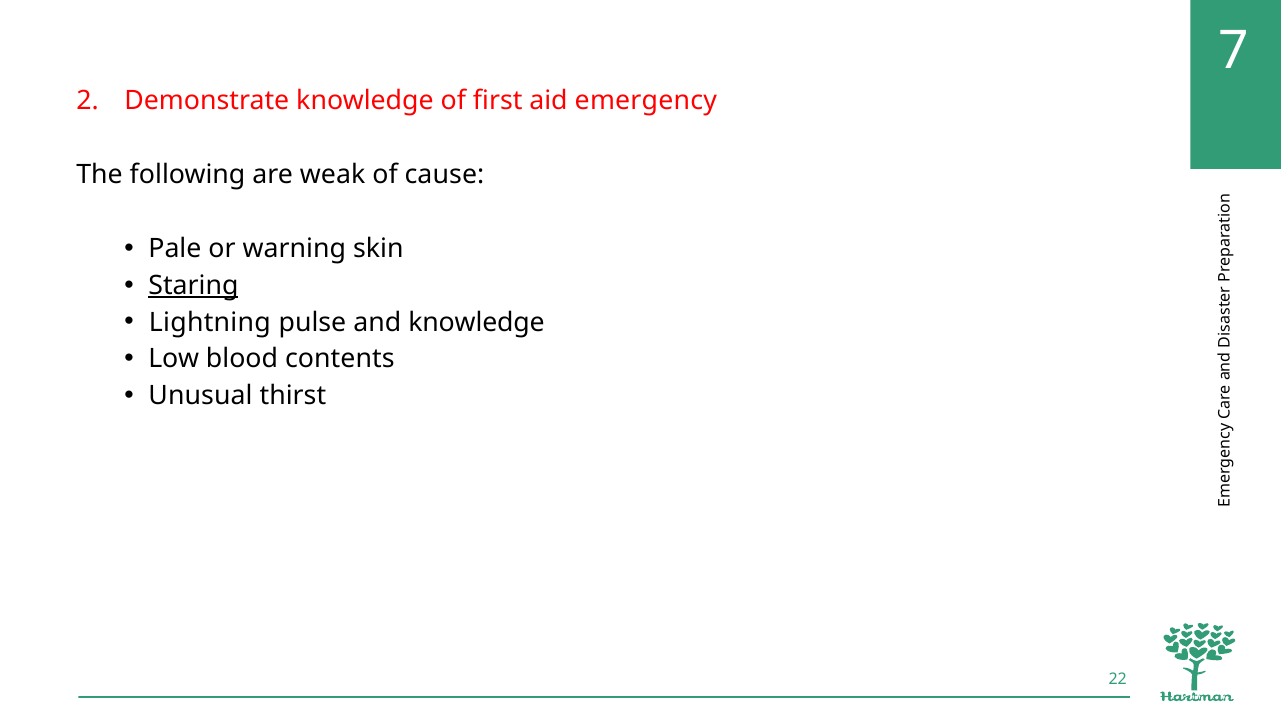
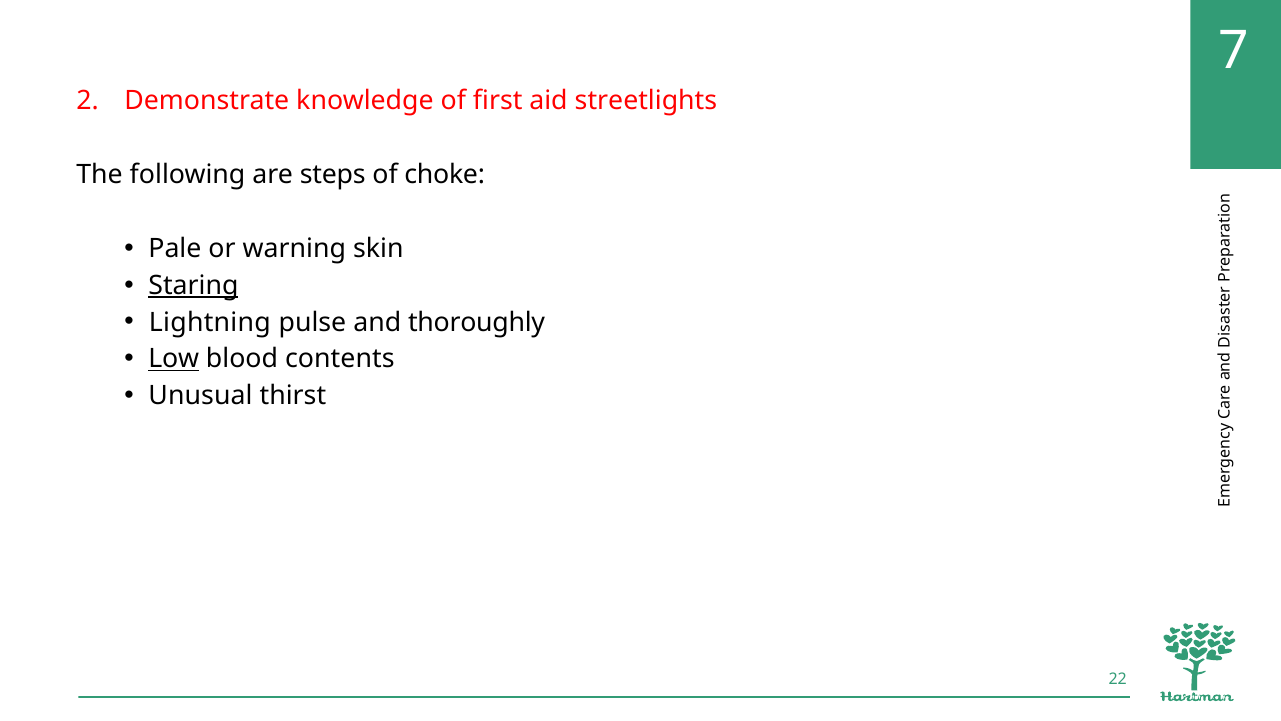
emergency: emergency -> streetlights
weak: weak -> steps
cause: cause -> choke
and knowledge: knowledge -> thoroughly
Low underline: none -> present
